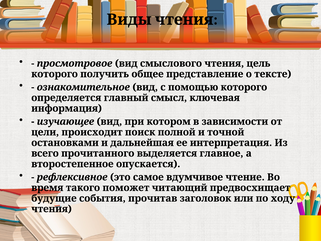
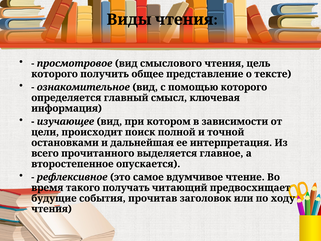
поможет: поможет -> получать
